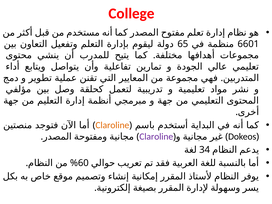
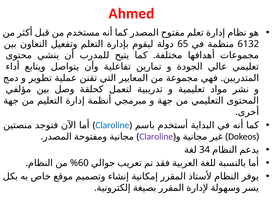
College: College -> Ahmed
6601: 6601 -> 6132
Claroline at (112, 125) colour: orange -> blue
